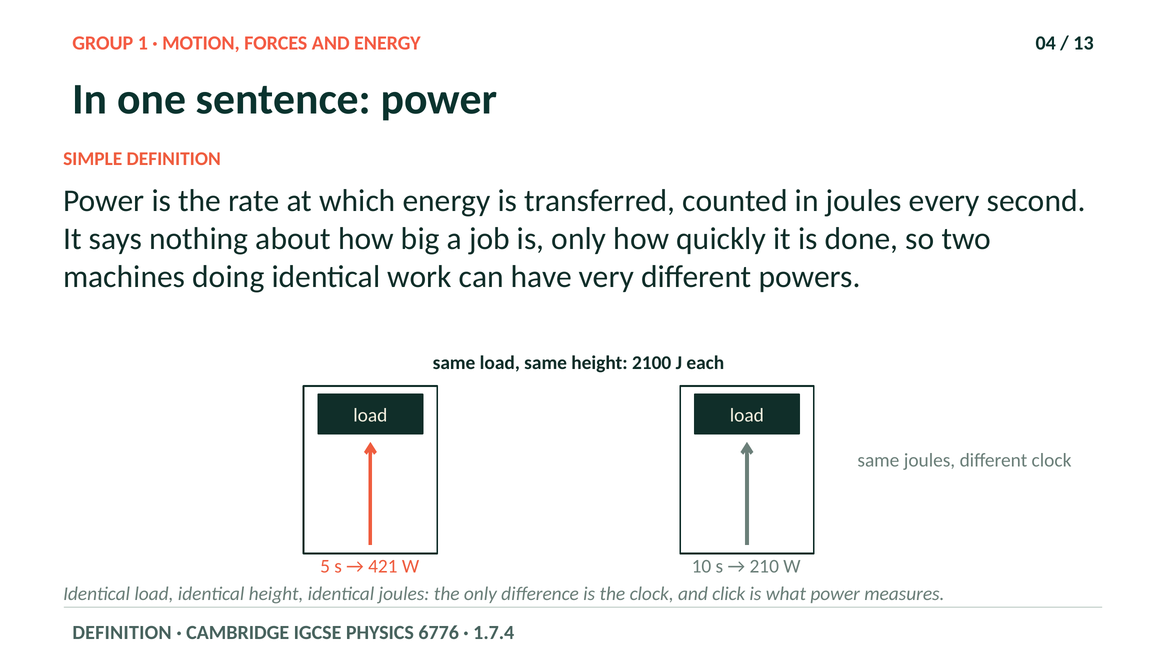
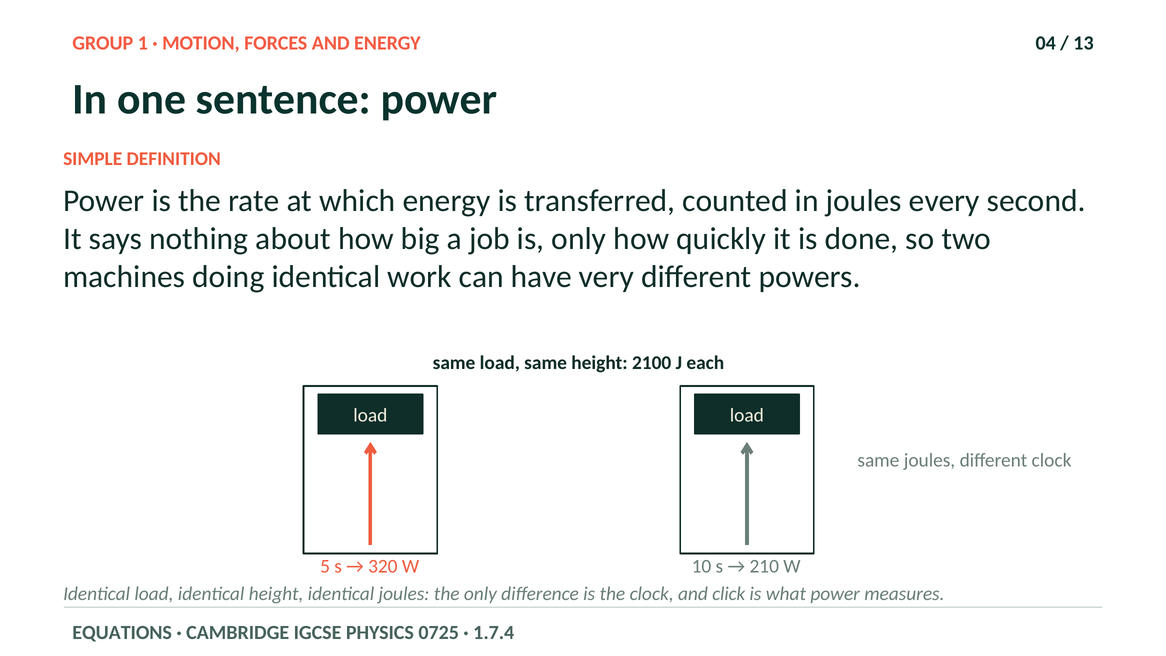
421: 421 -> 320
DEFINITION at (122, 633): DEFINITION -> EQUATIONS
6776: 6776 -> 0725
